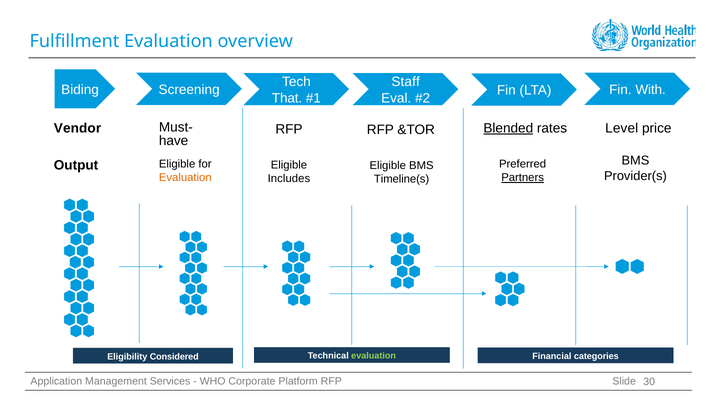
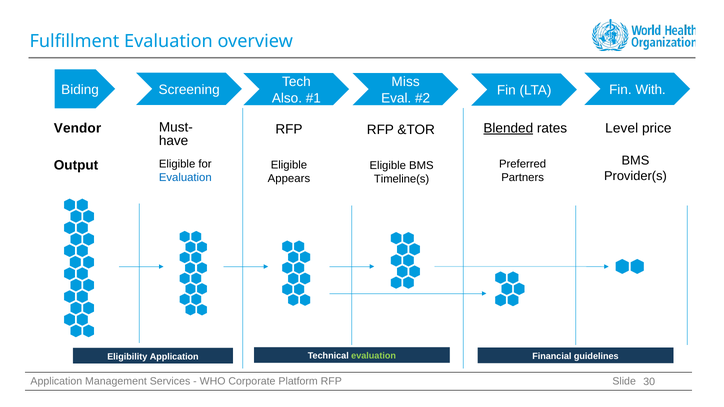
Staff: Staff -> Miss
That: That -> Also
Evaluation at (185, 178) colour: orange -> blue
Partners underline: present -> none
Includes: Includes -> Appears
Eligibility Considered: Considered -> Application
categories: categories -> guidelines
